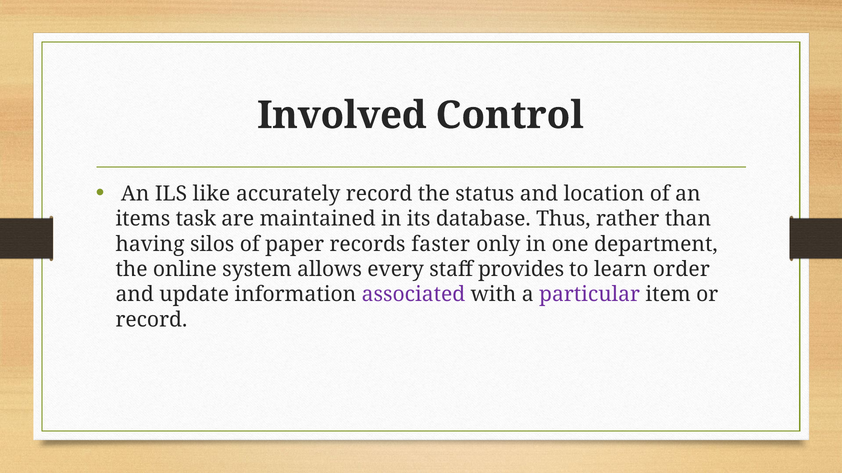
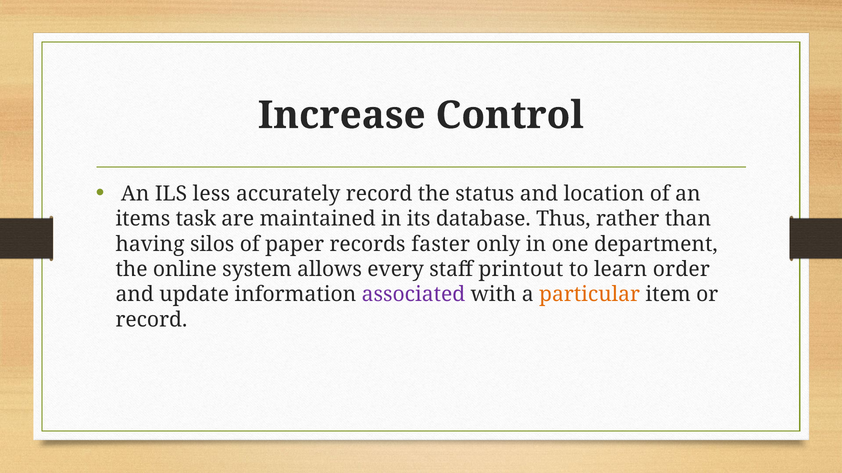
Involved: Involved -> Increase
like: like -> less
provides: provides -> printout
particular colour: purple -> orange
